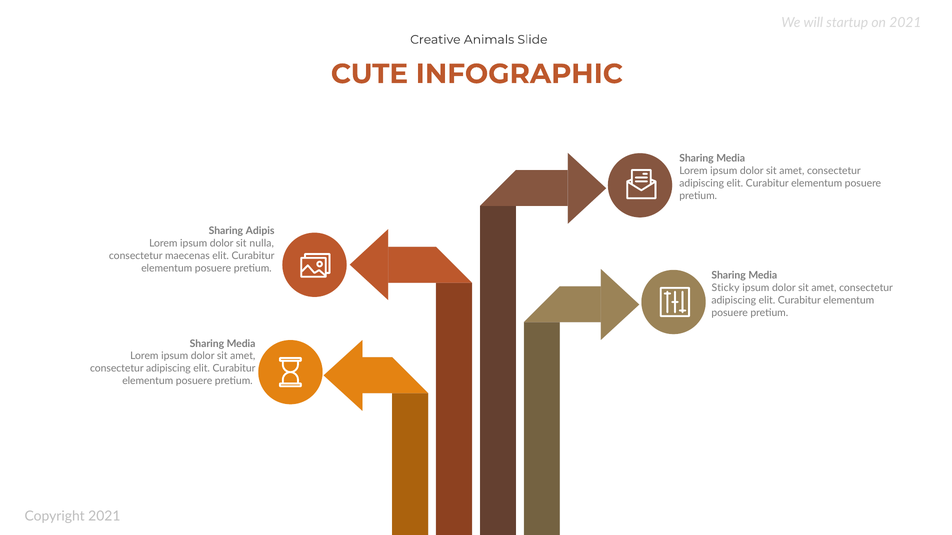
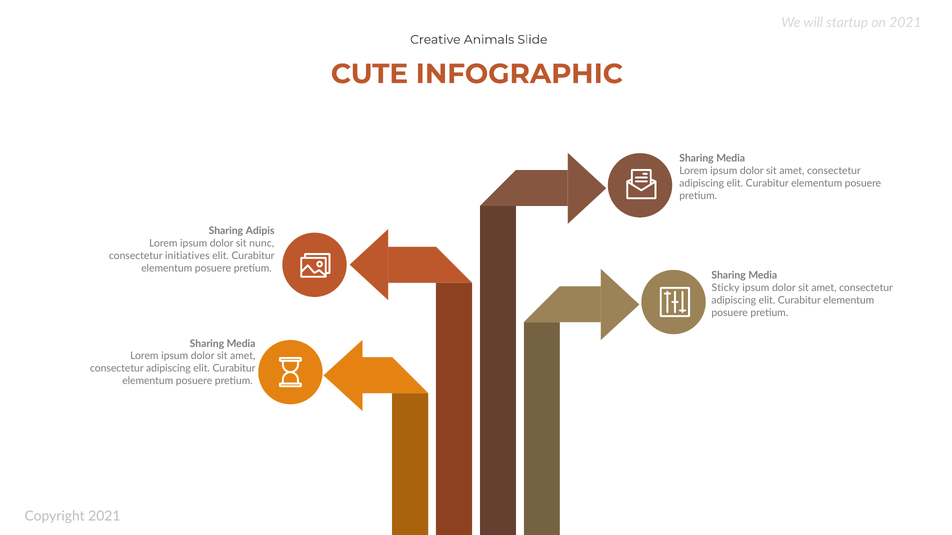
nulla: nulla -> nunc
maecenas: maecenas -> initiatives
